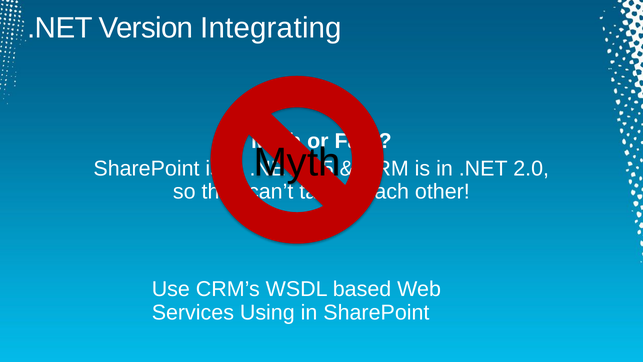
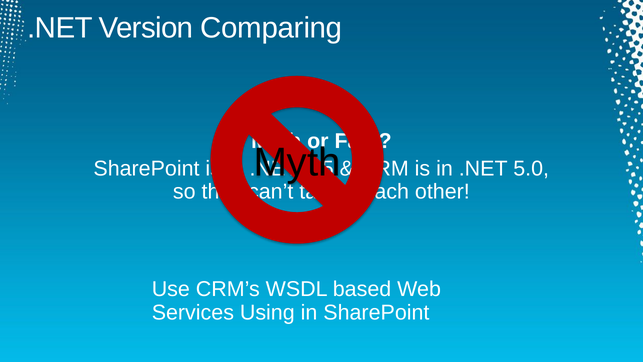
Integrating: Integrating -> Comparing
2.0: 2.0 -> 5.0
